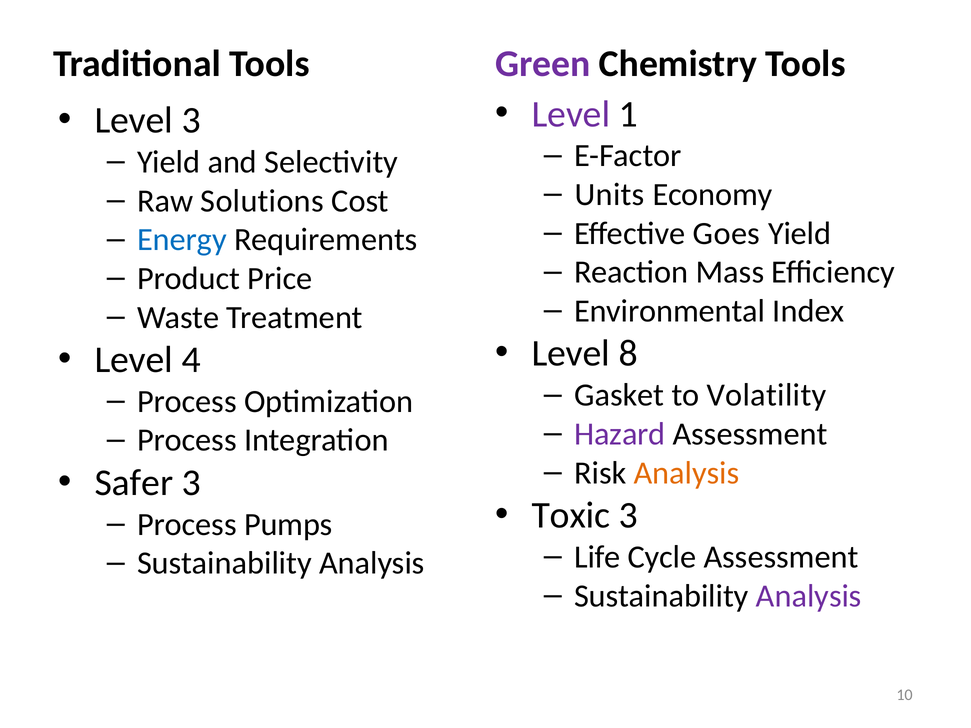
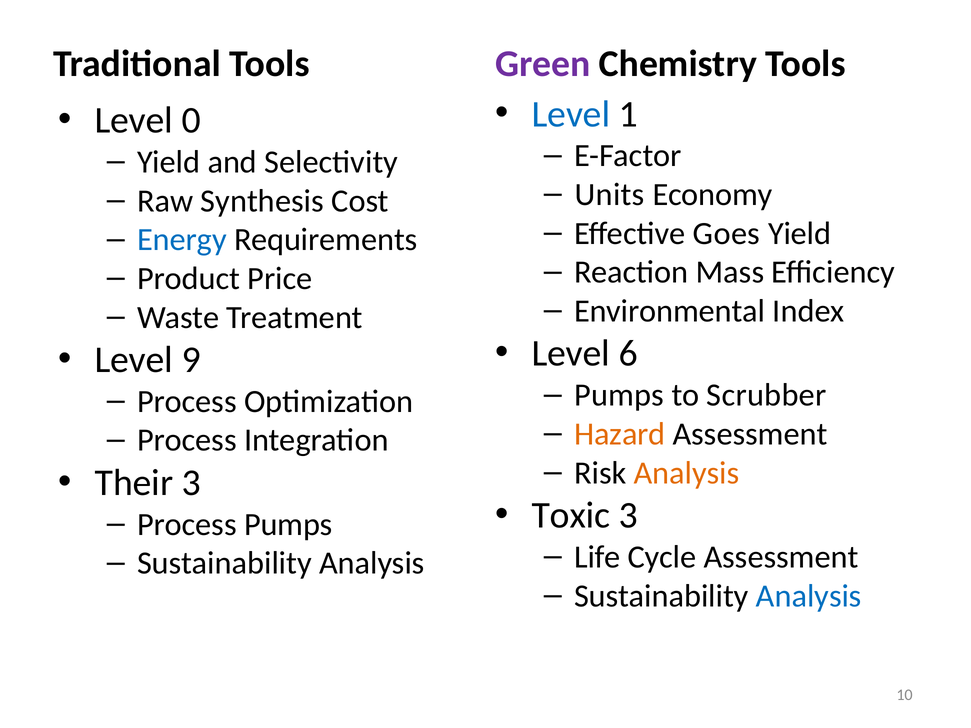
Level at (571, 114) colour: purple -> blue
Level 3: 3 -> 0
Solutions: Solutions -> Synthesis
8: 8 -> 6
4: 4 -> 9
Gasket at (619, 395): Gasket -> Pumps
Volatility: Volatility -> Scrubber
Hazard colour: purple -> orange
Safer: Safer -> Their
Analysis at (809, 596) colour: purple -> blue
